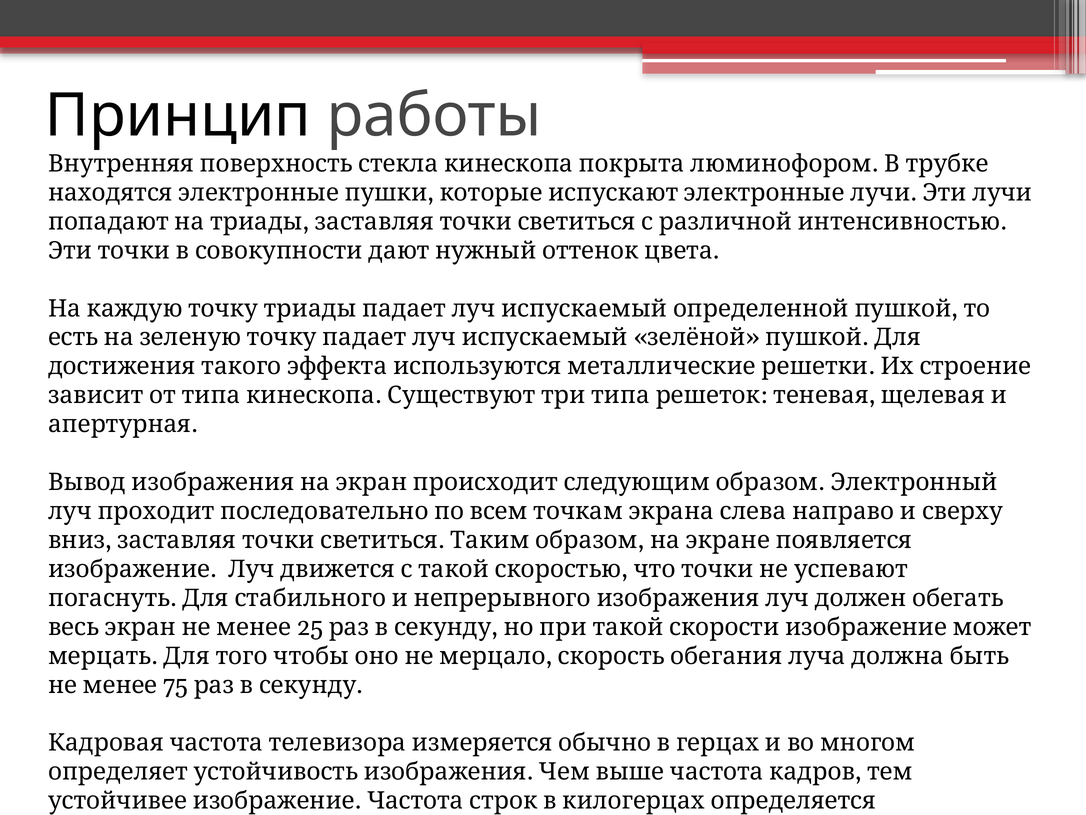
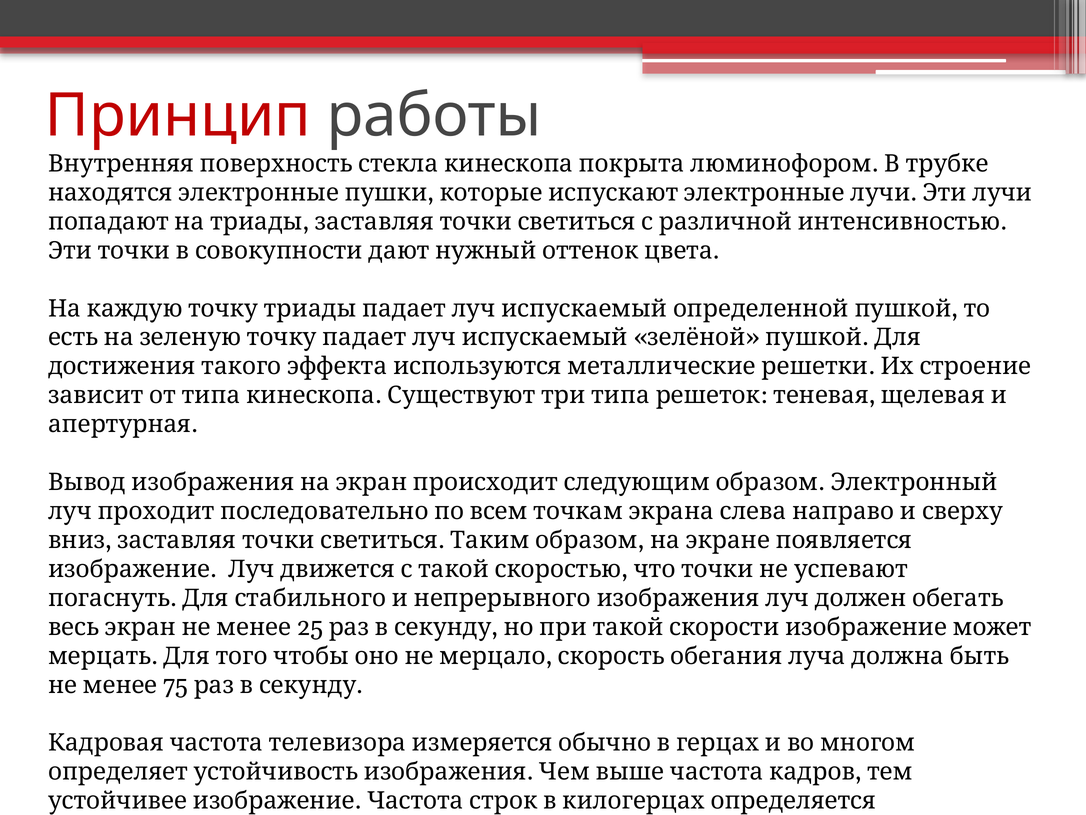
Принцип colour: black -> red
